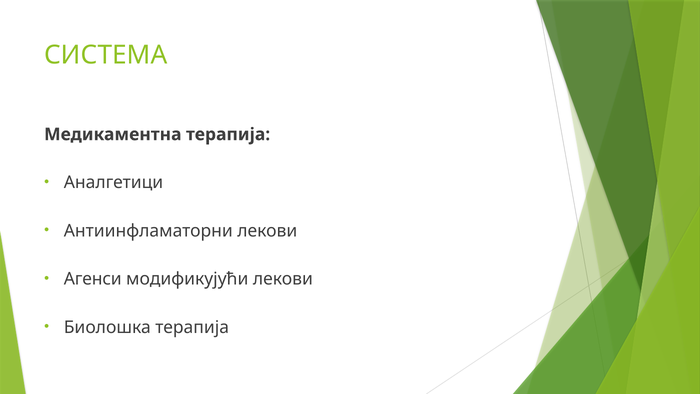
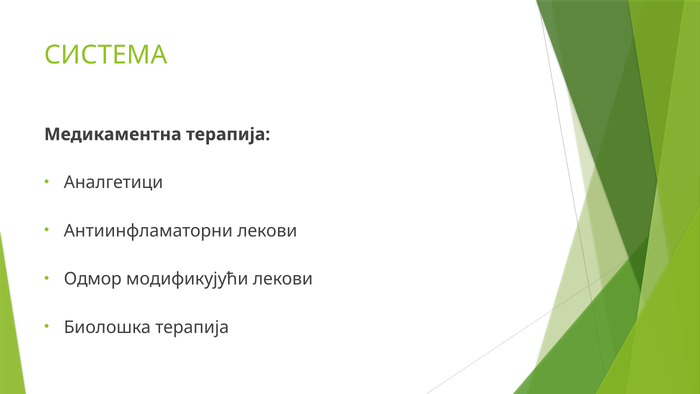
Агенси: Агенси -> Одмор
